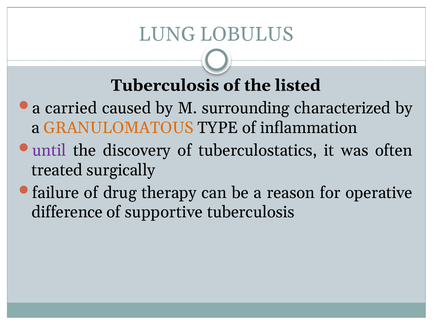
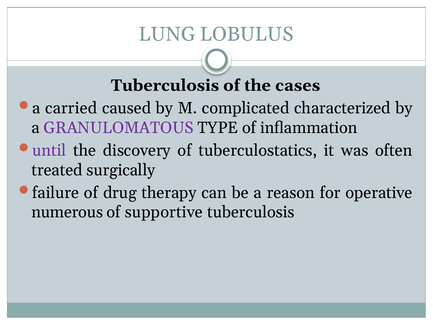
listed: listed -> cases
surrounding: surrounding -> complicated
GRANULOMATOUS colour: orange -> purple
difference: difference -> numerous
